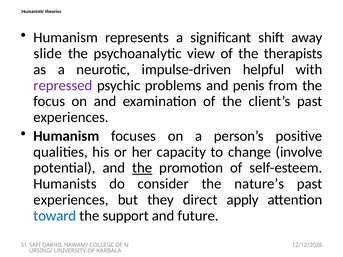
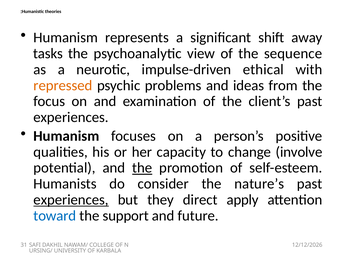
slide: slide -> tasks
therapists: therapists -> sequence
helpful: helpful -> ethical
repressed colour: purple -> orange
penis: penis -> ideas
experiences at (71, 200) underline: none -> present
